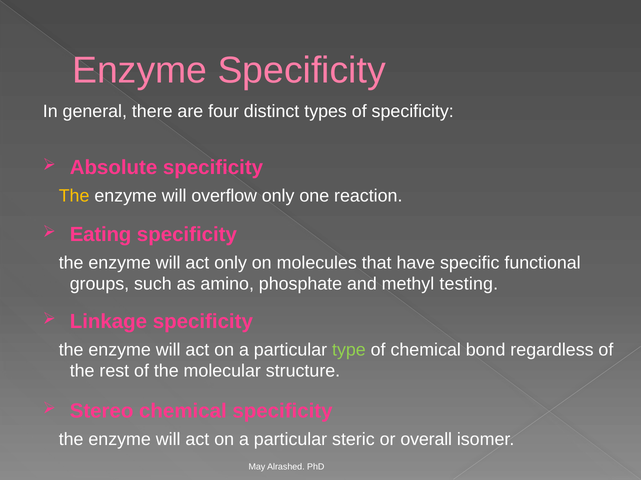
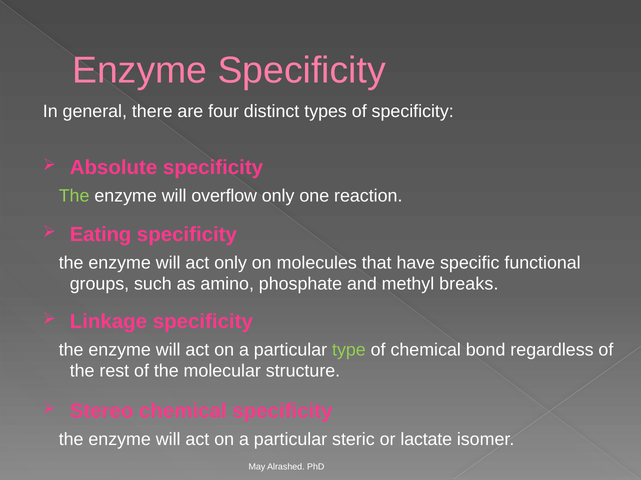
The at (74, 196) colour: yellow -> light green
testing: testing -> breaks
overall: overall -> lactate
